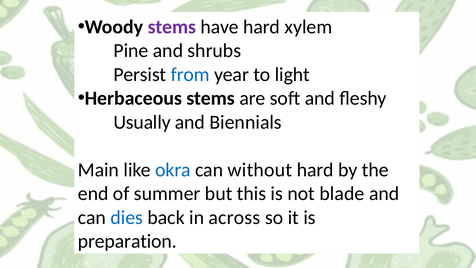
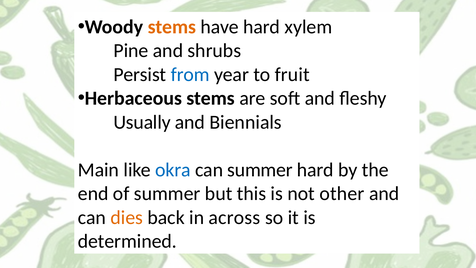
stems at (172, 27) colour: purple -> orange
light: light -> fruit
can without: without -> summer
blade: blade -> other
dies colour: blue -> orange
preparation: preparation -> determined
